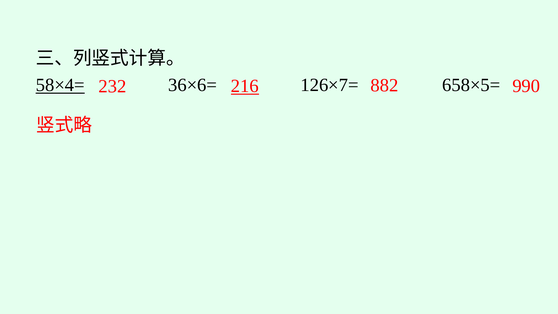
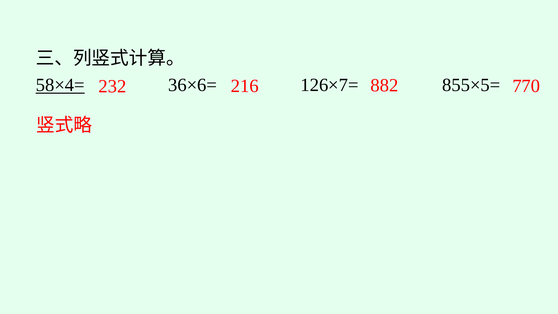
658×5=: 658×5= -> 855×5=
216 underline: present -> none
990: 990 -> 770
